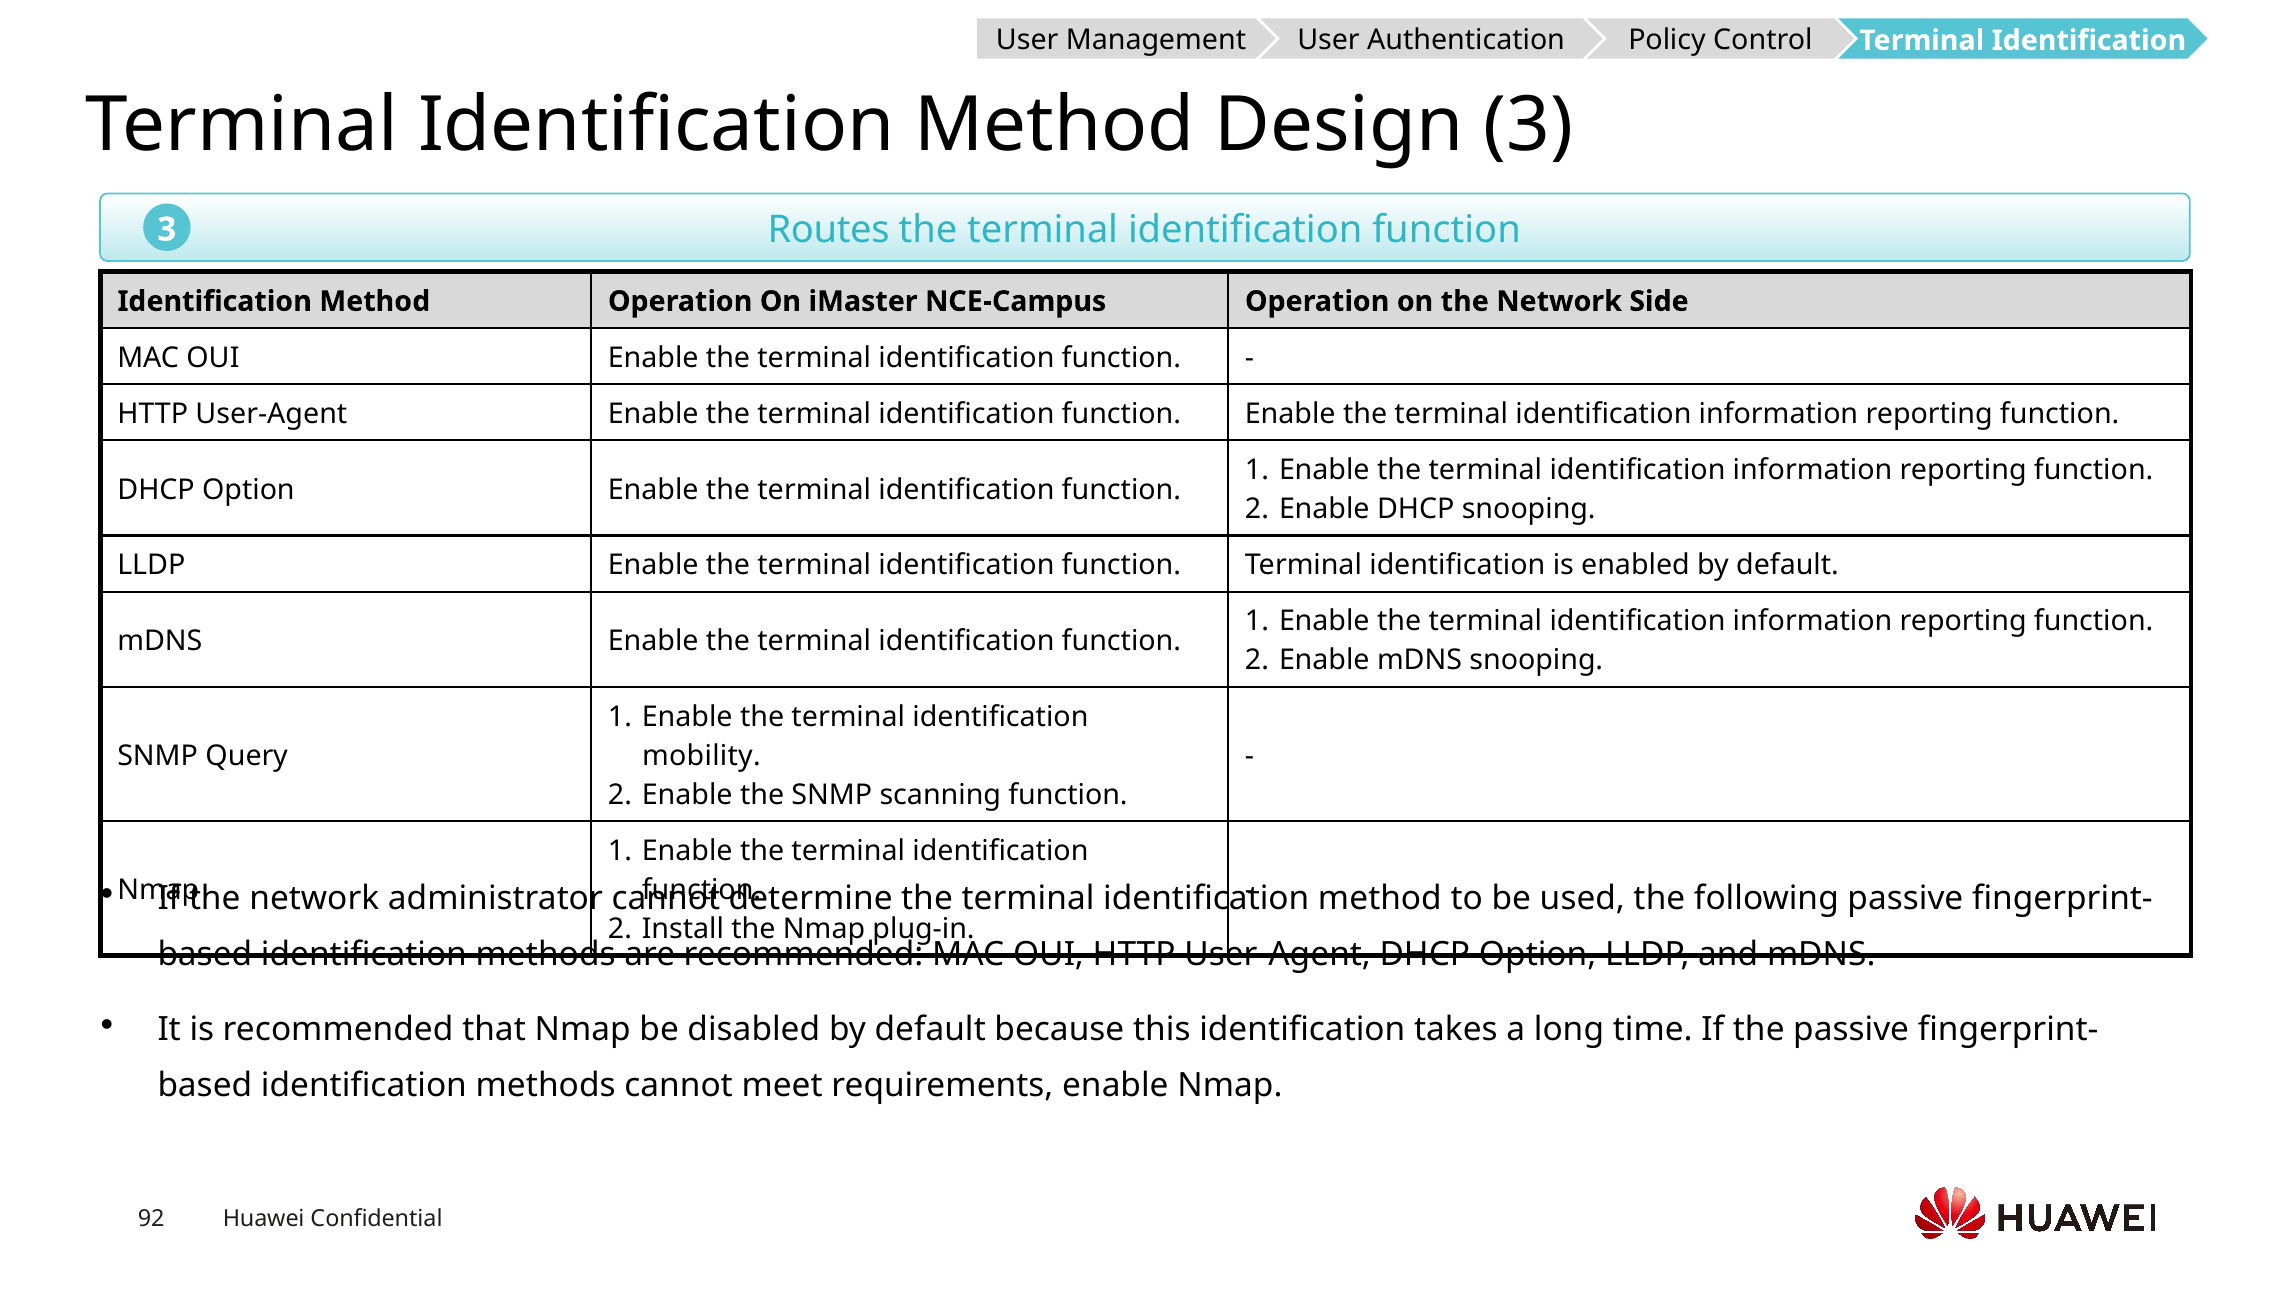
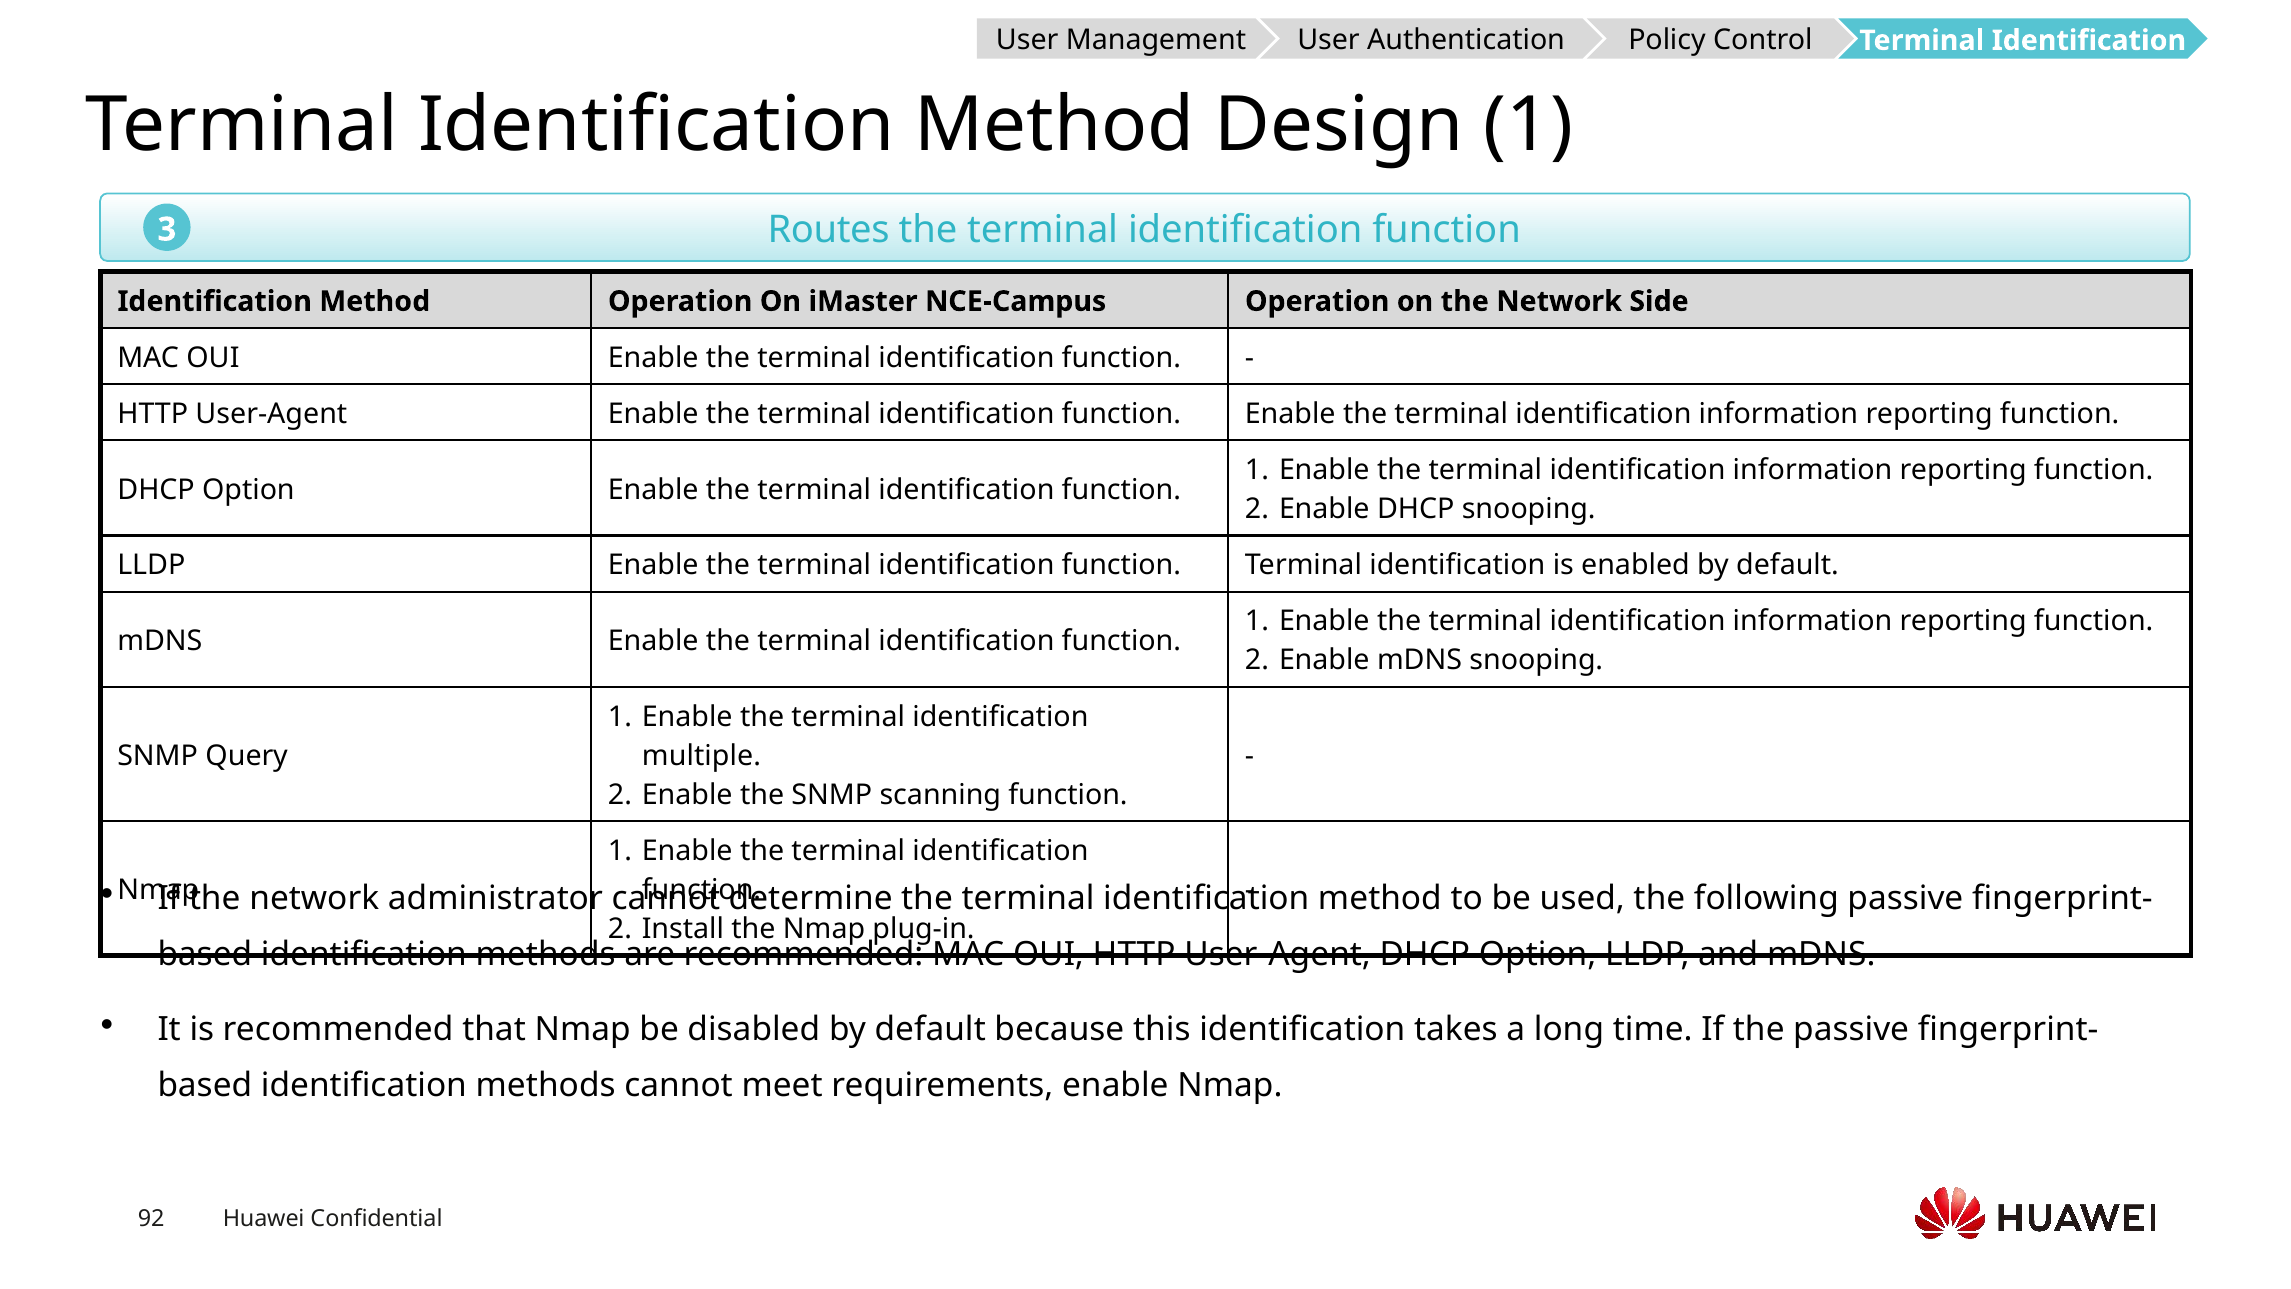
Design 3: 3 -> 1
mobility: mobility -> multiple
